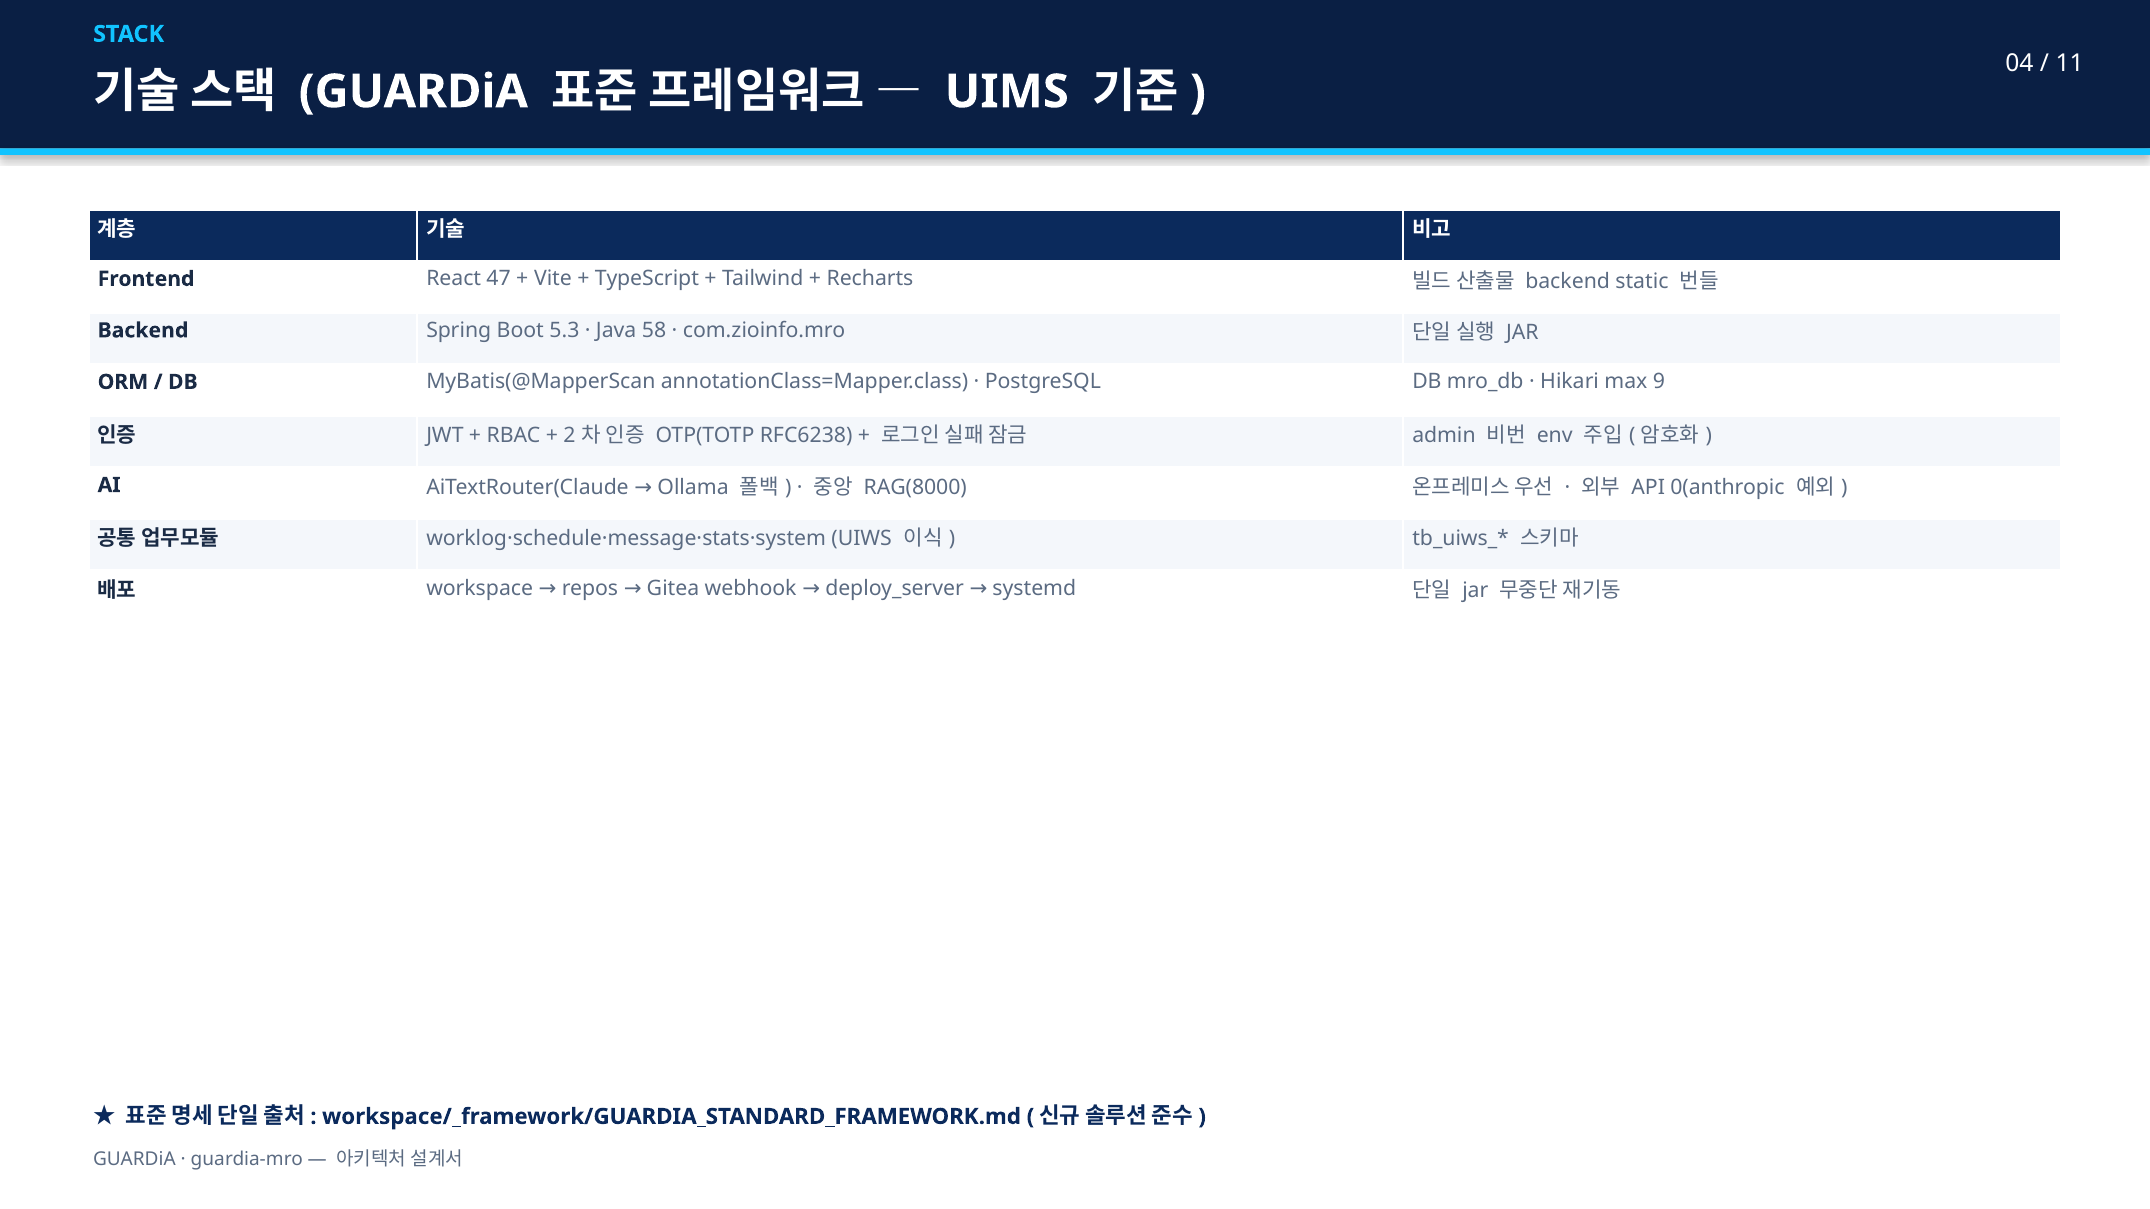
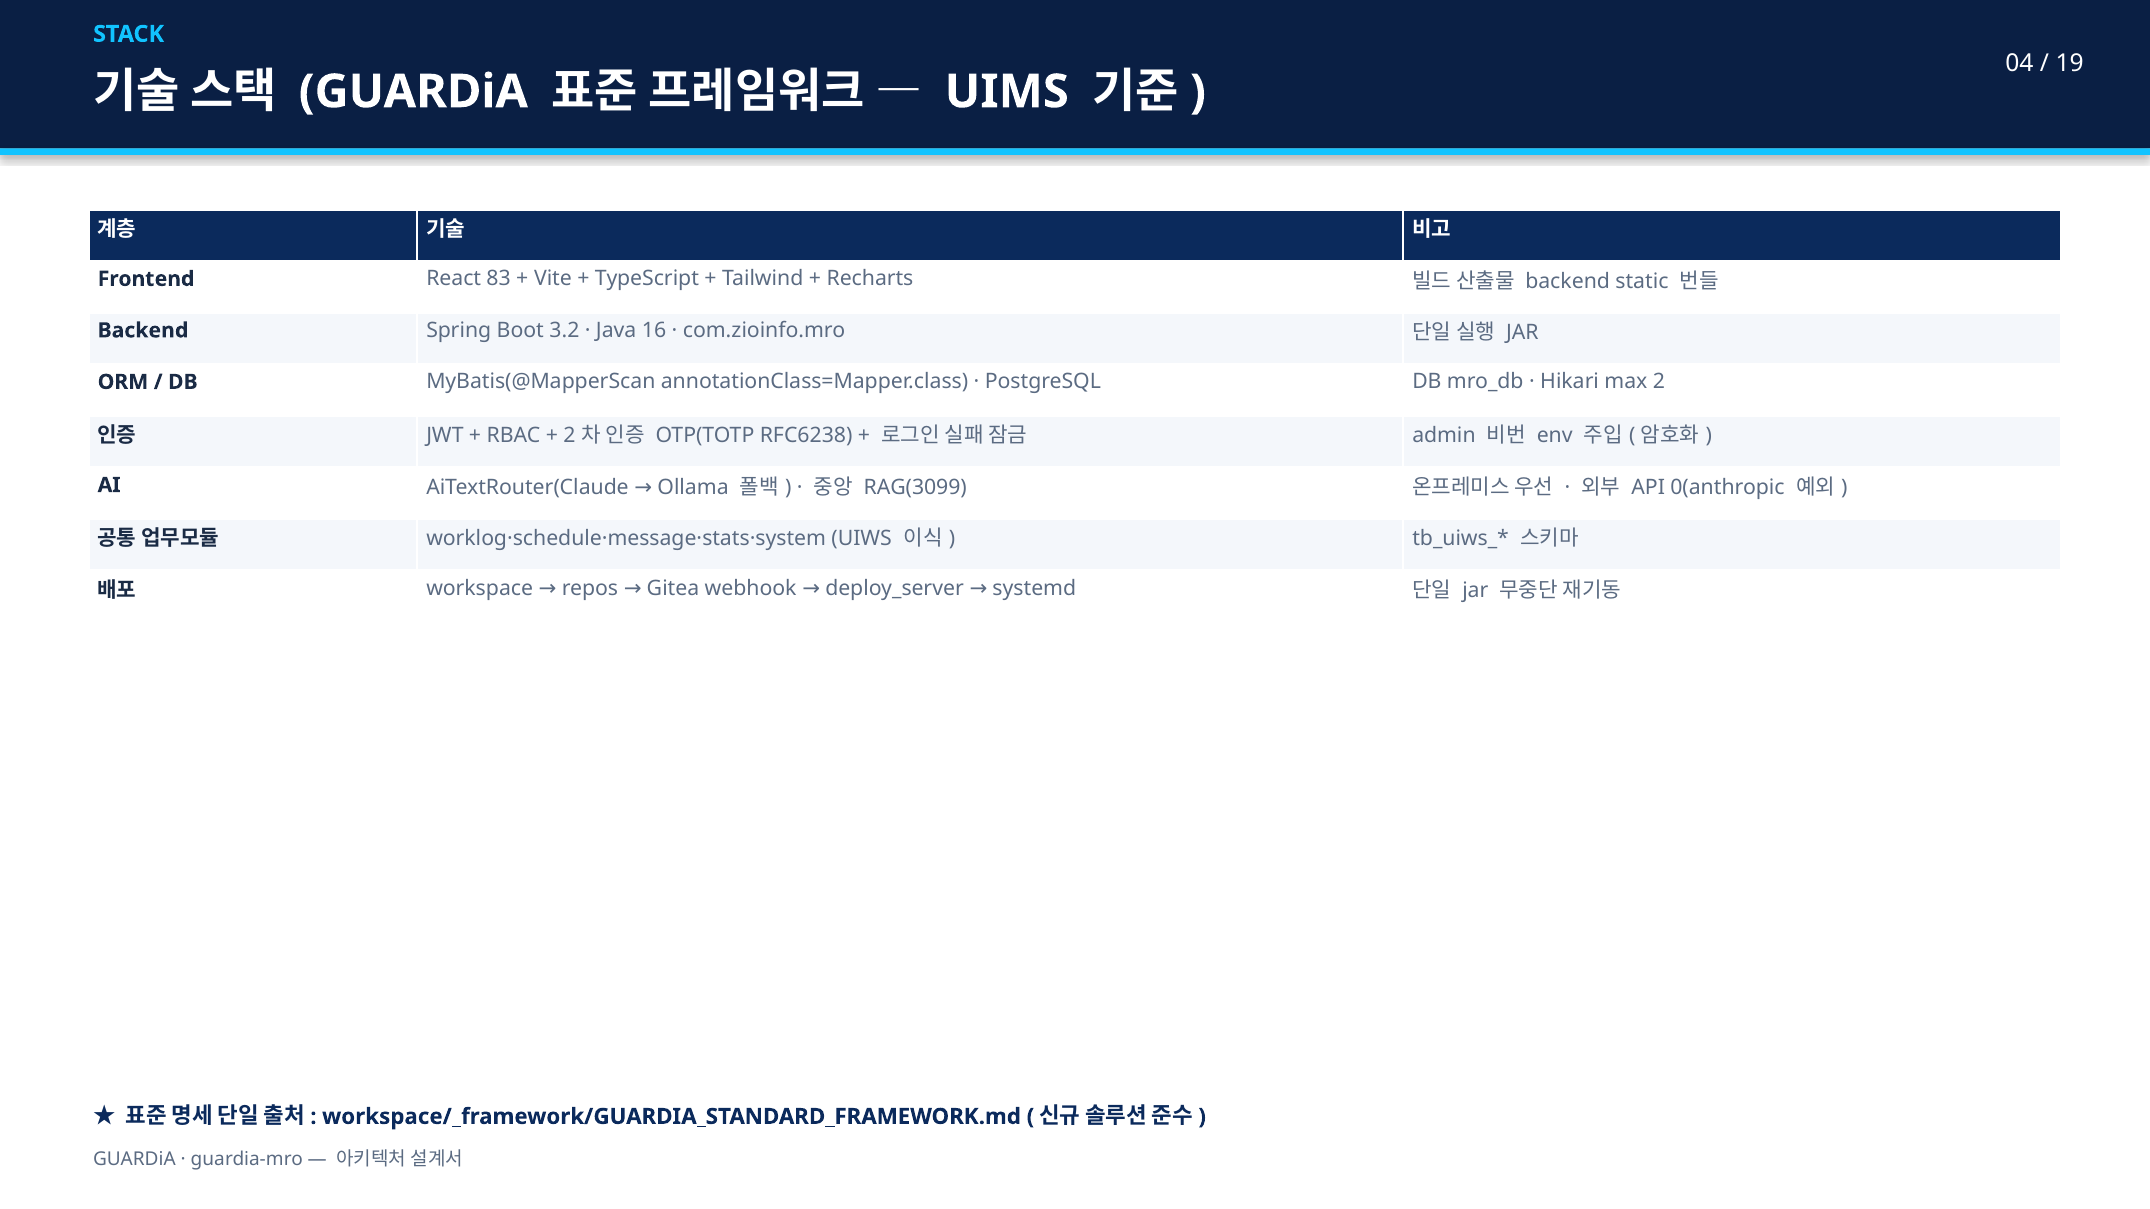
11: 11 -> 19
47: 47 -> 83
5.3: 5.3 -> 3.2
58: 58 -> 16
max 9: 9 -> 2
RAG(8000: RAG(8000 -> RAG(3099
